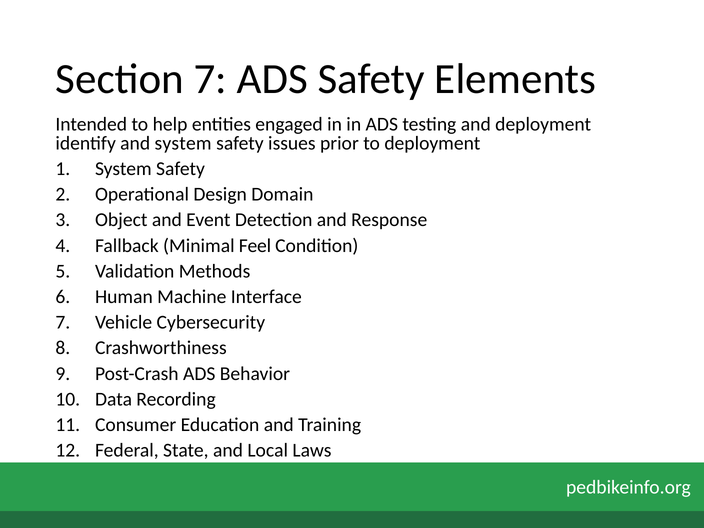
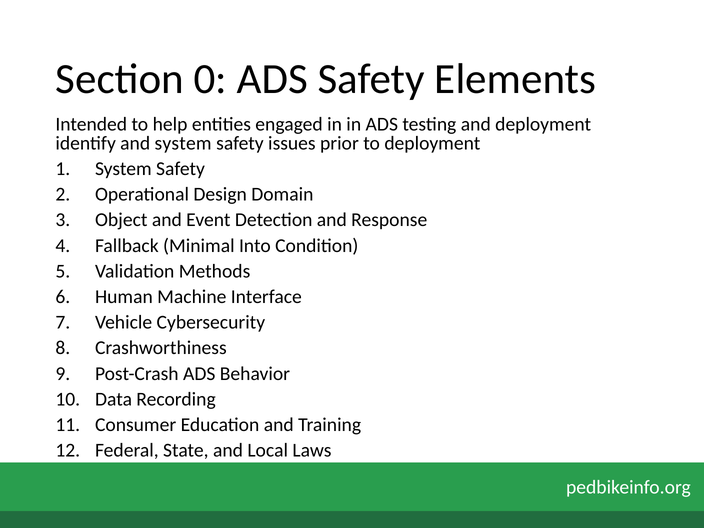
Section 7: 7 -> 0
Feel: Feel -> Into
